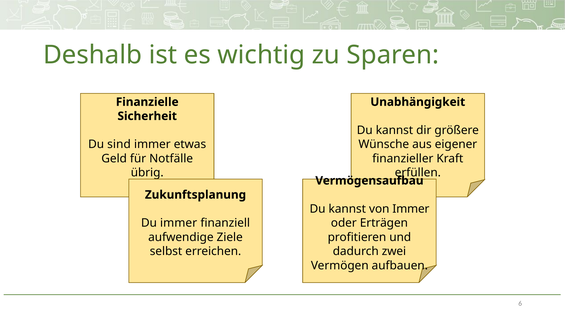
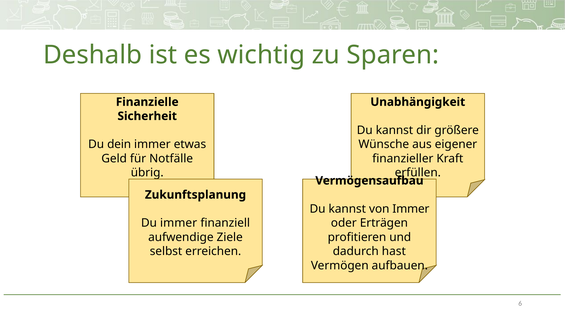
sind: sind -> dein
zwei: zwei -> hast
